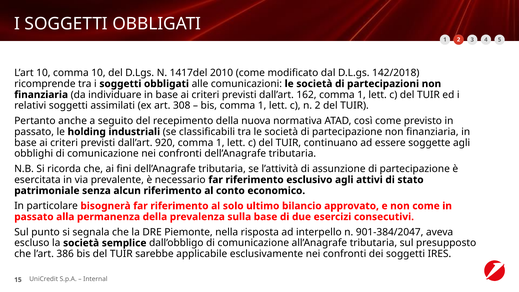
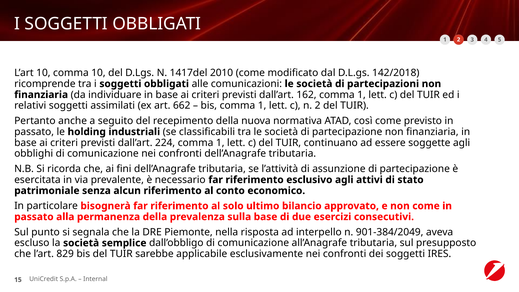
308: 308 -> 662
920: 920 -> 224
901-384/2047: 901-384/2047 -> 901-384/2049
386: 386 -> 829
